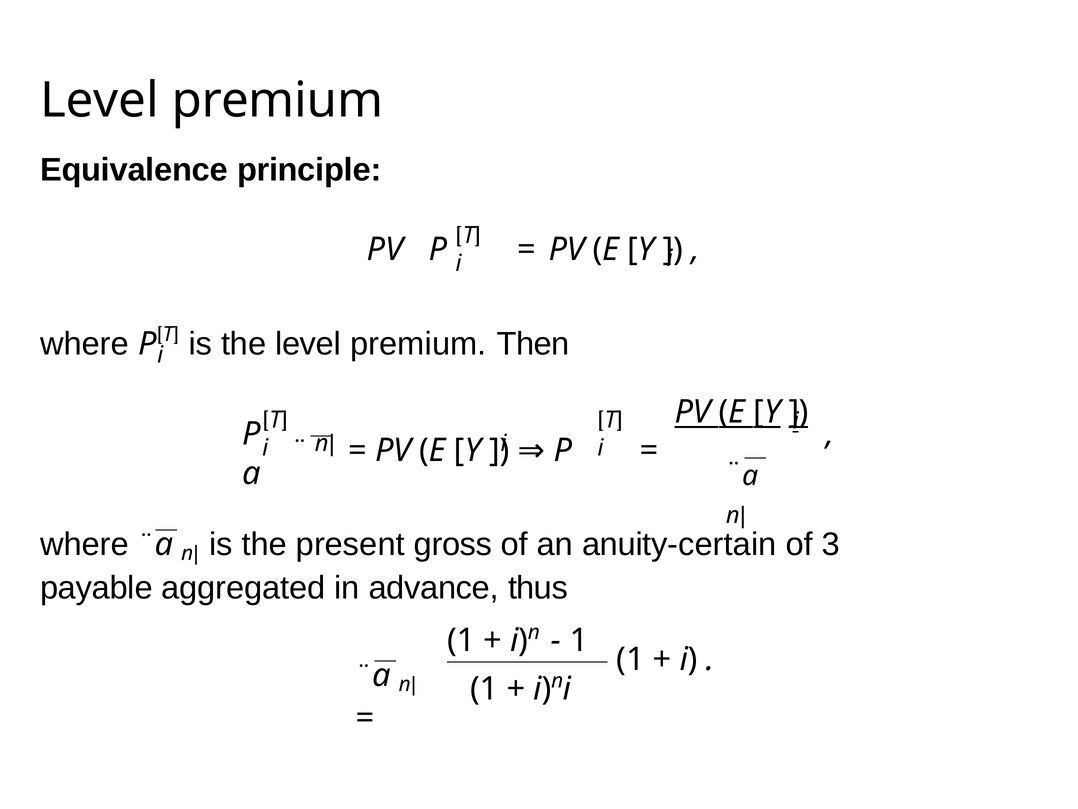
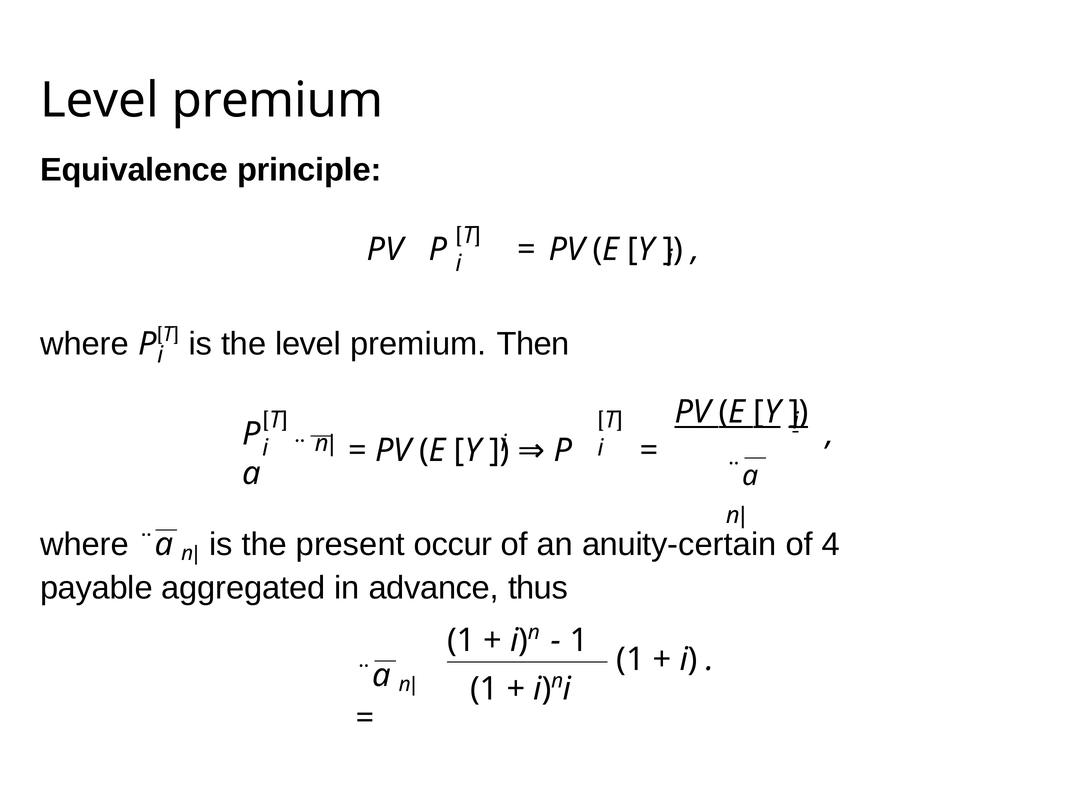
gross: gross -> occur
3: 3 -> 4
